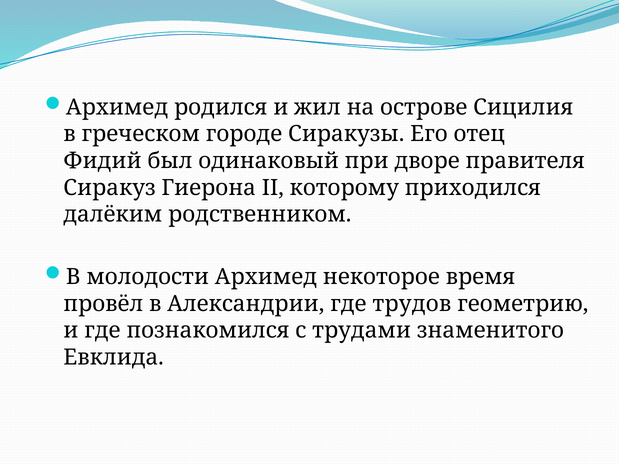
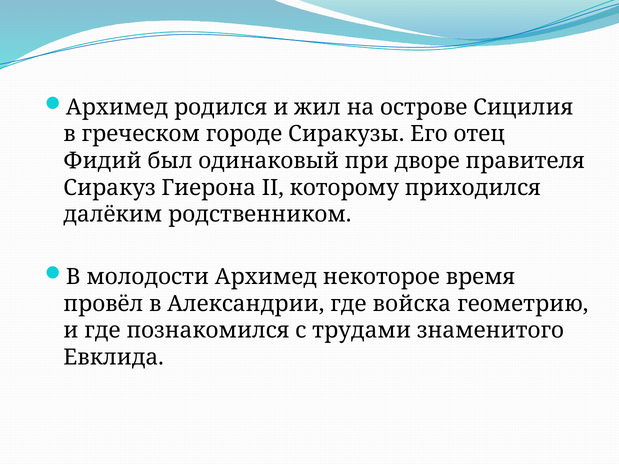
трудов: трудов -> войска
